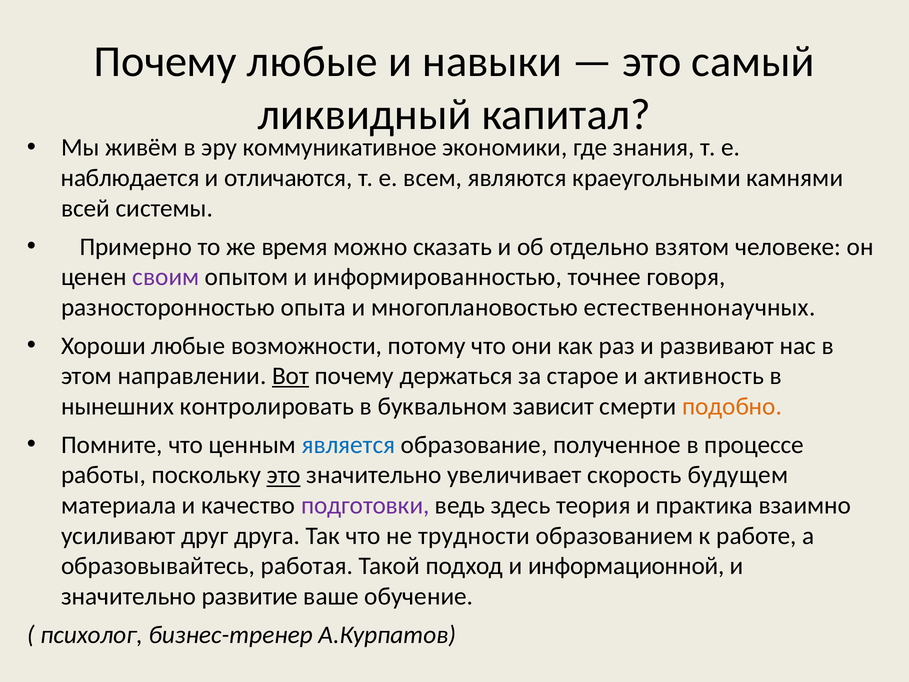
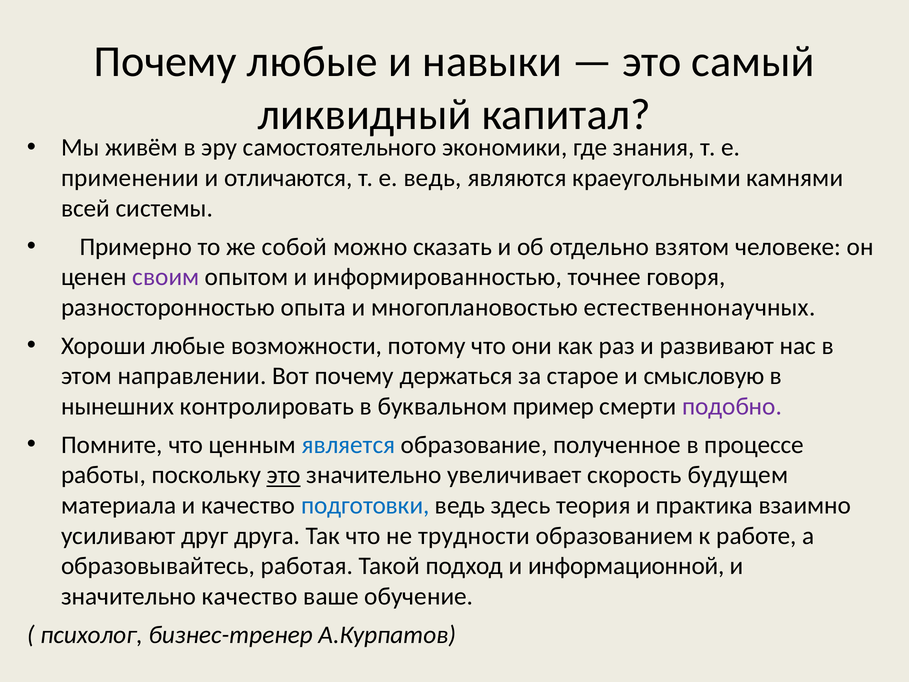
коммуникативное: коммуникативное -> самостоятельного
наблюдается: наблюдается -> применении
е всем: всем -> ведь
время: время -> собой
Вот underline: present -> none
активность: активность -> смысловую
зависит: зависит -> пример
подобно colour: orange -> purple
подготовки colour: purple -> blue
значительно развитие: развитие -> качество
